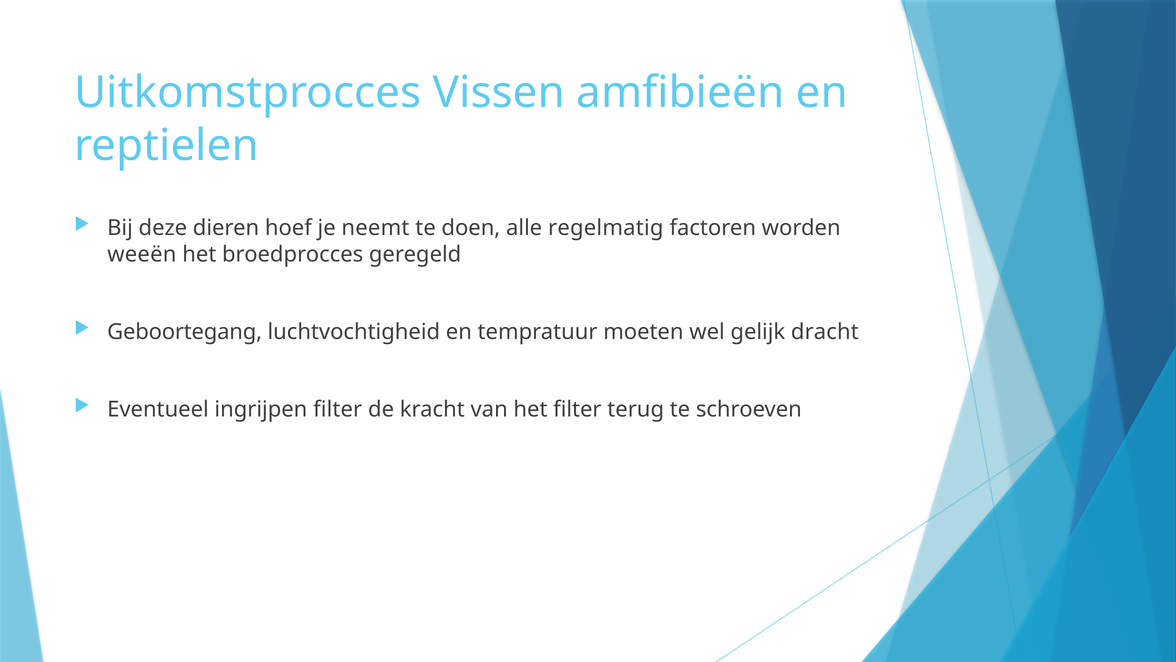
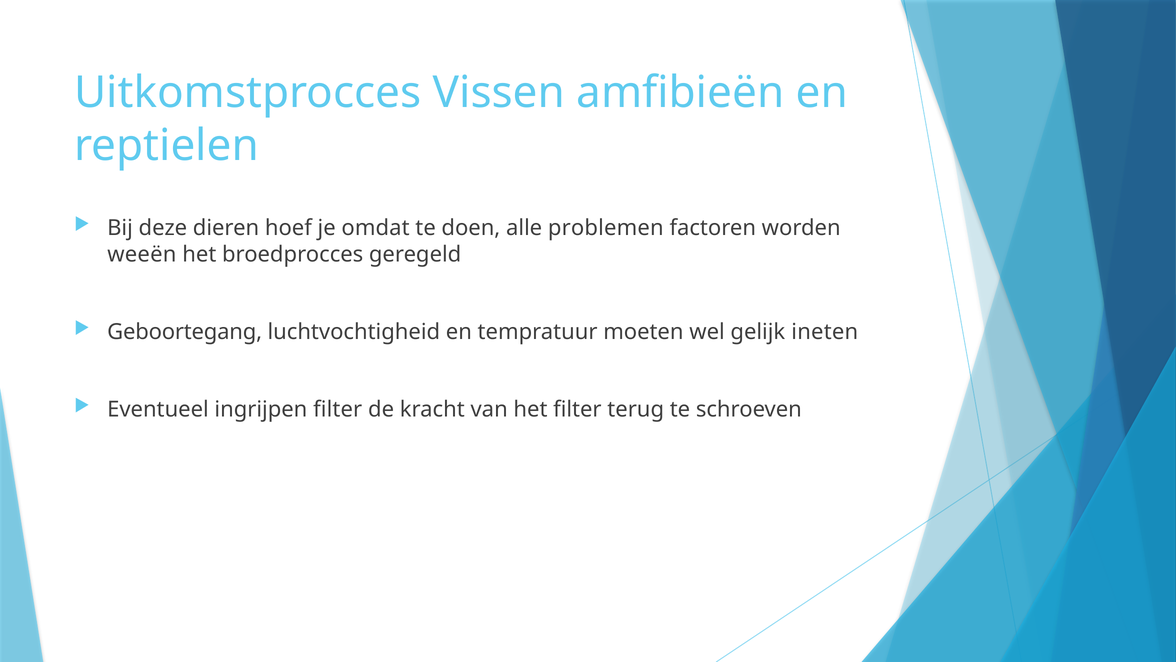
neemt: neemt -> omdat
regelmatig: regelmatig -> problemen
dracht: dracht -> ineten
